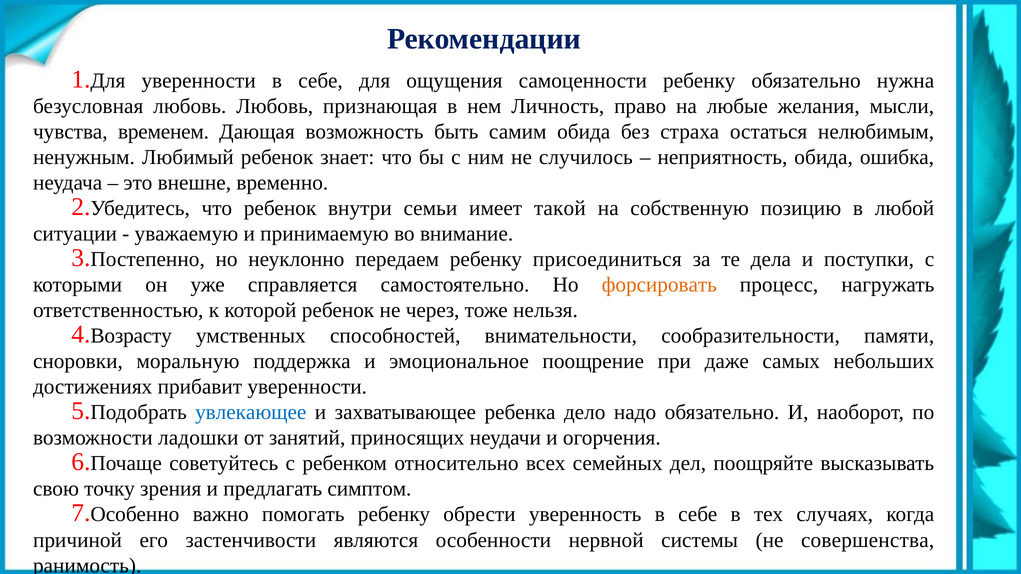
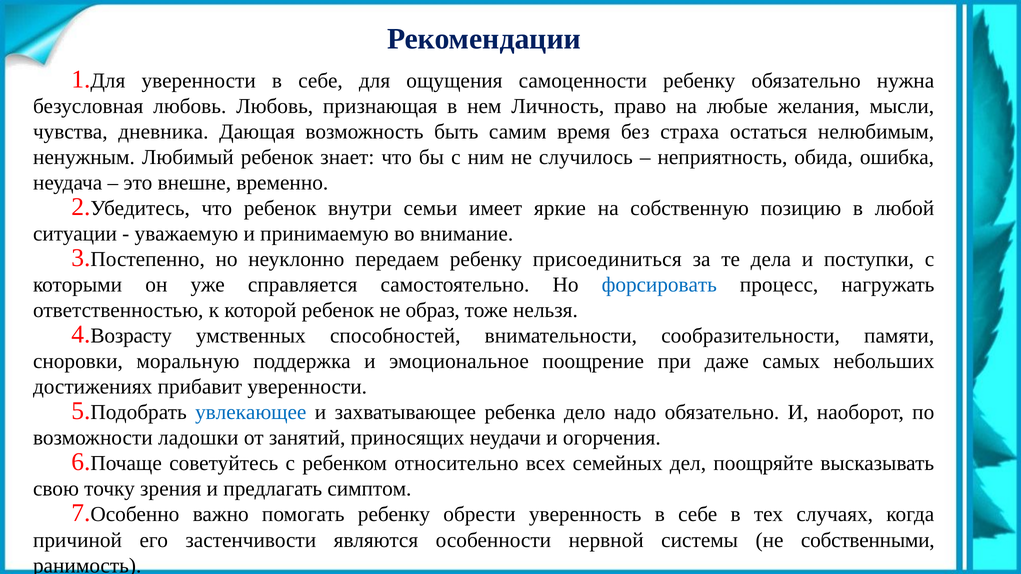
временем: временем -> дневника
самим обида: обида -> время
такой: такой -> яркие
форсировать colour: orange -> blue
через: через -> образ
совершенства: совершенства -> собственными
